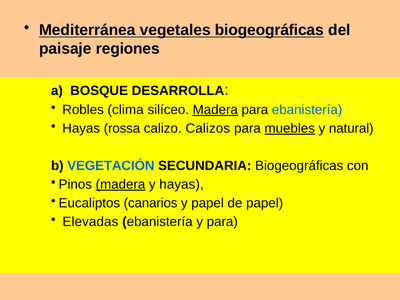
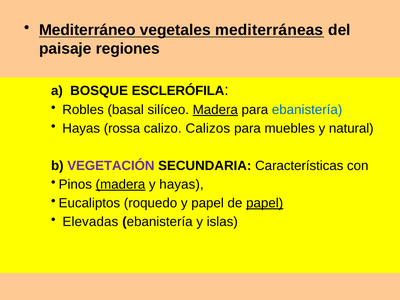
Mediterránea: Mediterránea -> Mediterráneo
vegetales biogeográficas: biogeográficas -> mediterráneas
DESARROLLA: DESARROLLA -> ESCLERÓFILA
clima: clima -> basal
muebles underline: present -> none
VEGETACIÓN colour: blue -> purple
SECUNDARIA Biogeográficas: Biogeográficas -> Características
canarios: canarios -> roquedo
papel at (265, 203) underline: none -> present
y para: para -> islas
